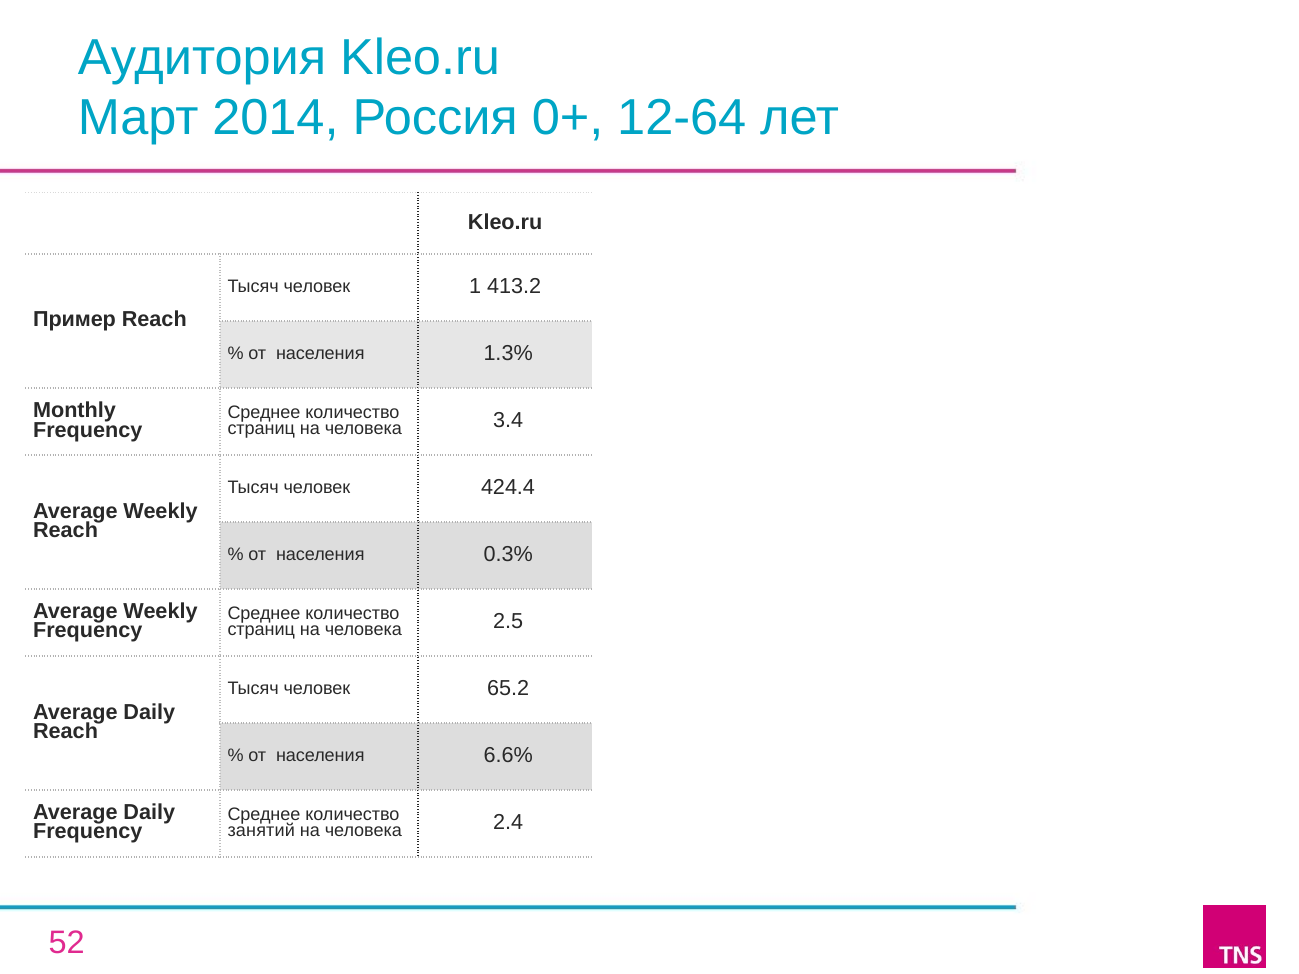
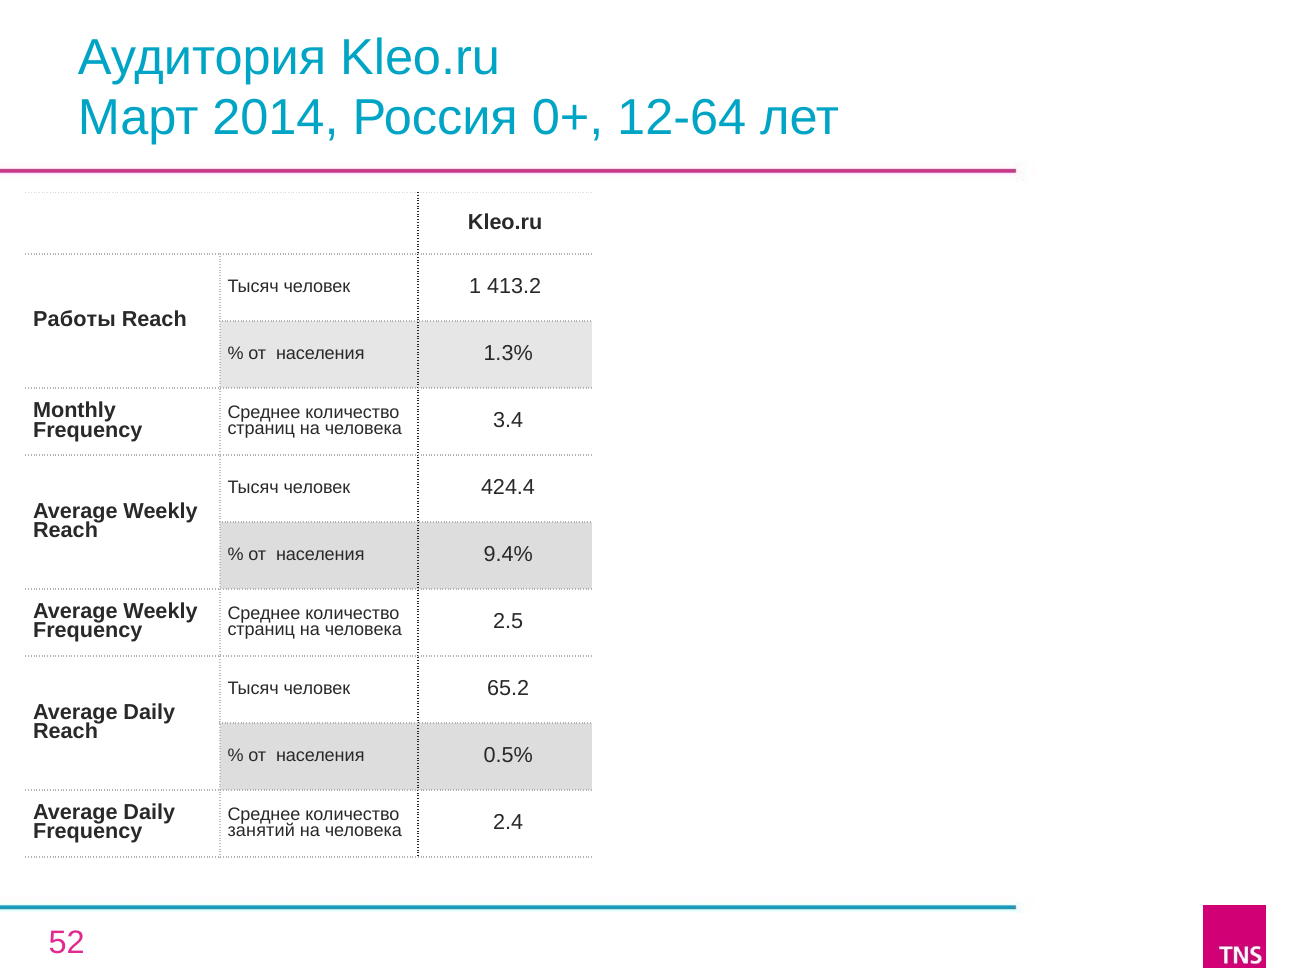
Пример: Пример -> Работы
0.3%: 0.3% -> 9.4%
6.6%: 6.6% -> 0.5%
